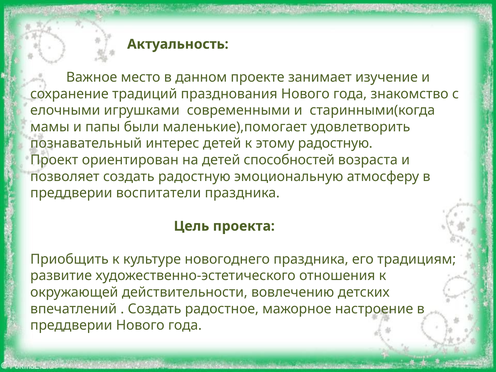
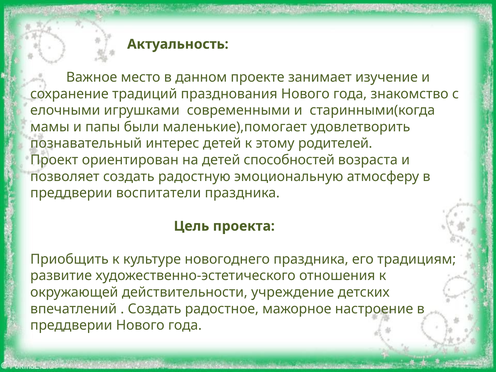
этому радостную: радостную -> родителей
вовлечению: вовлечению -> учреждение
